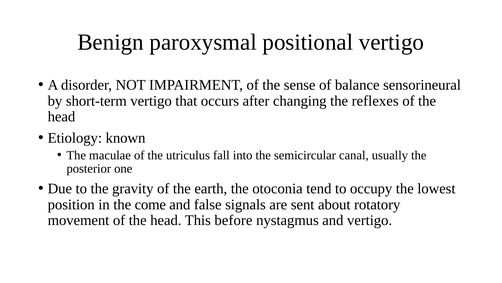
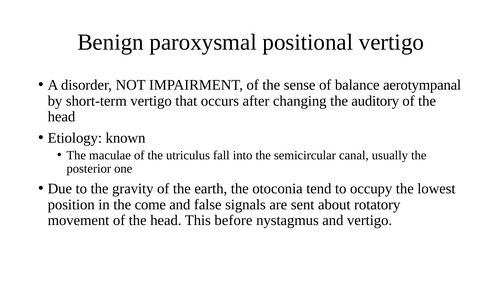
sensorineural: sensorineural -> aerotympanal
reflexes: reflexes -> auditory
